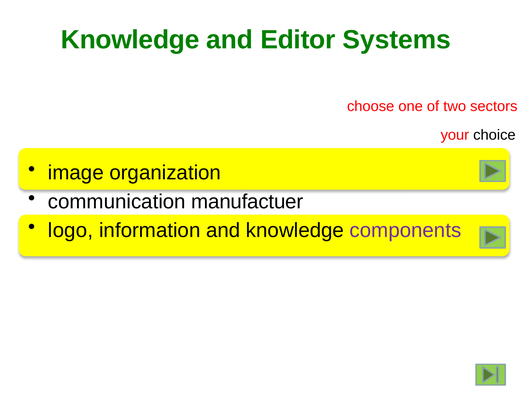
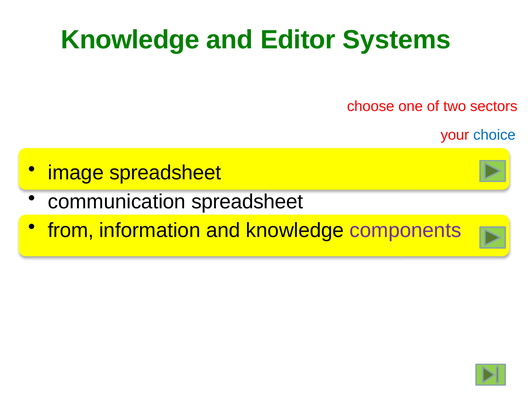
choice colour: black -> blue
image organization: organization -> spreadsheet
communication manufactuer: manufactuer -> spreadsheet
logo: logo -> from
